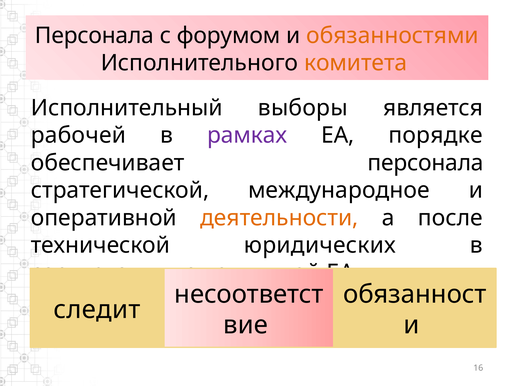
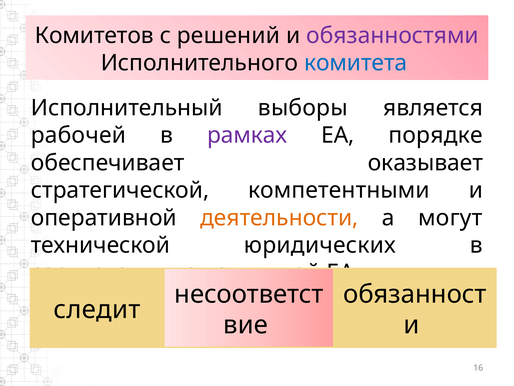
Персонала at (94, 35): Персонала -> Комитетов
форумом: форумом -> решений
обязанностями colour: orange -> purple
комитета colour: orange -> blue
обеспечивает персонала: персонала -> оказывает
международное: международное -> компетентными
после: после -> могут
